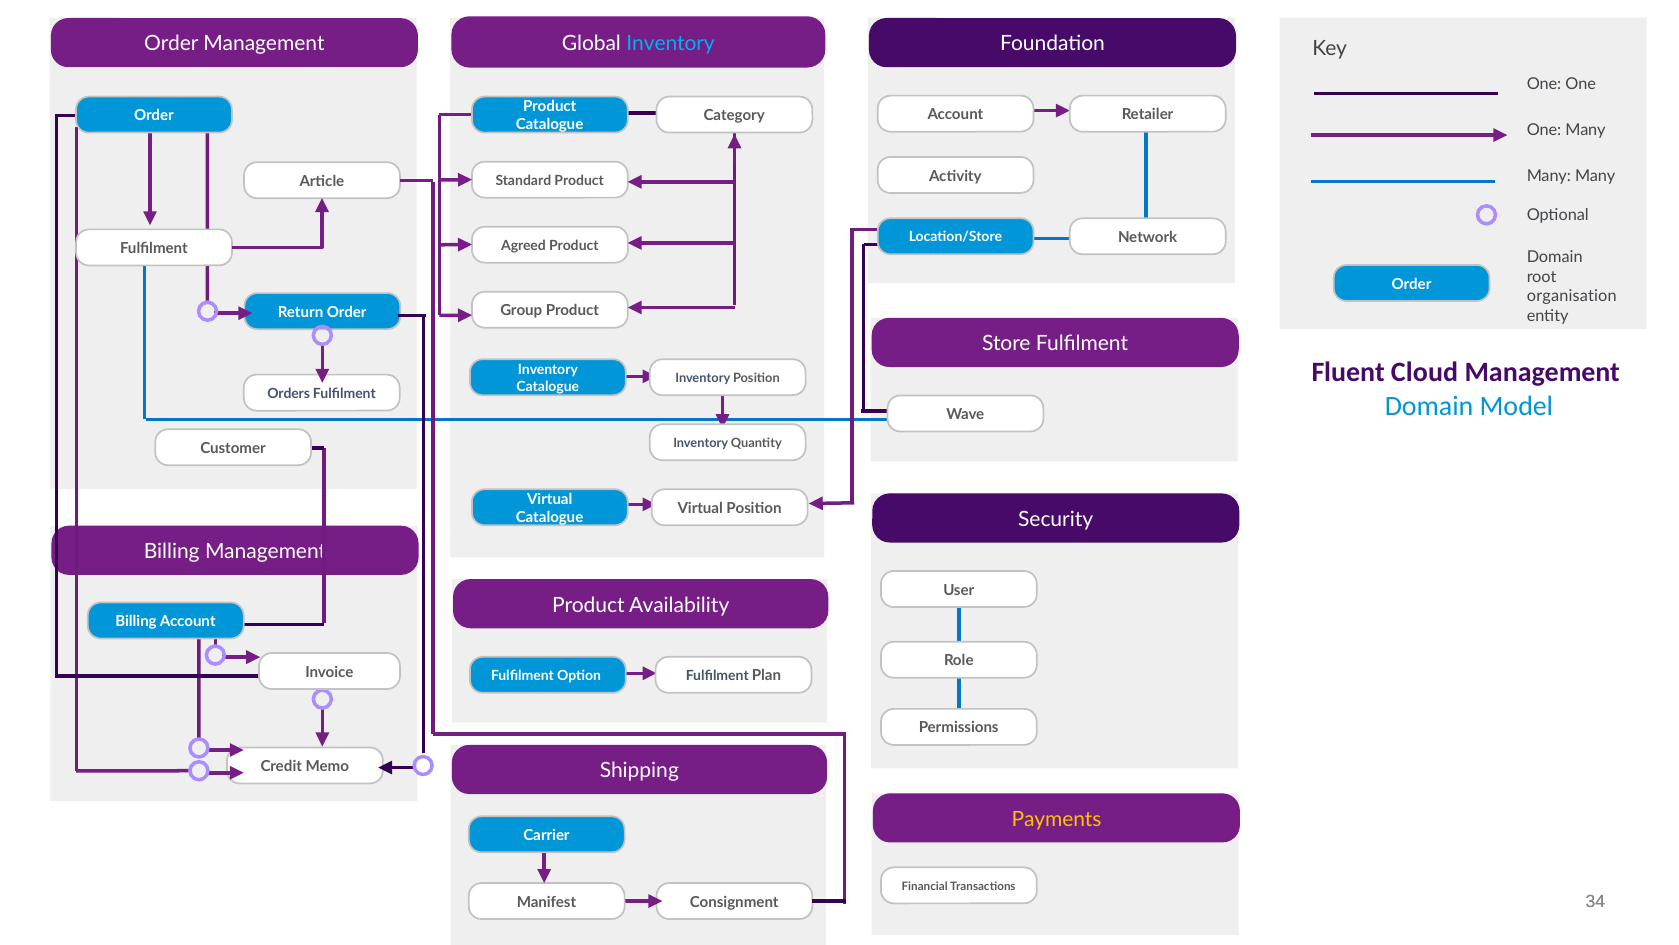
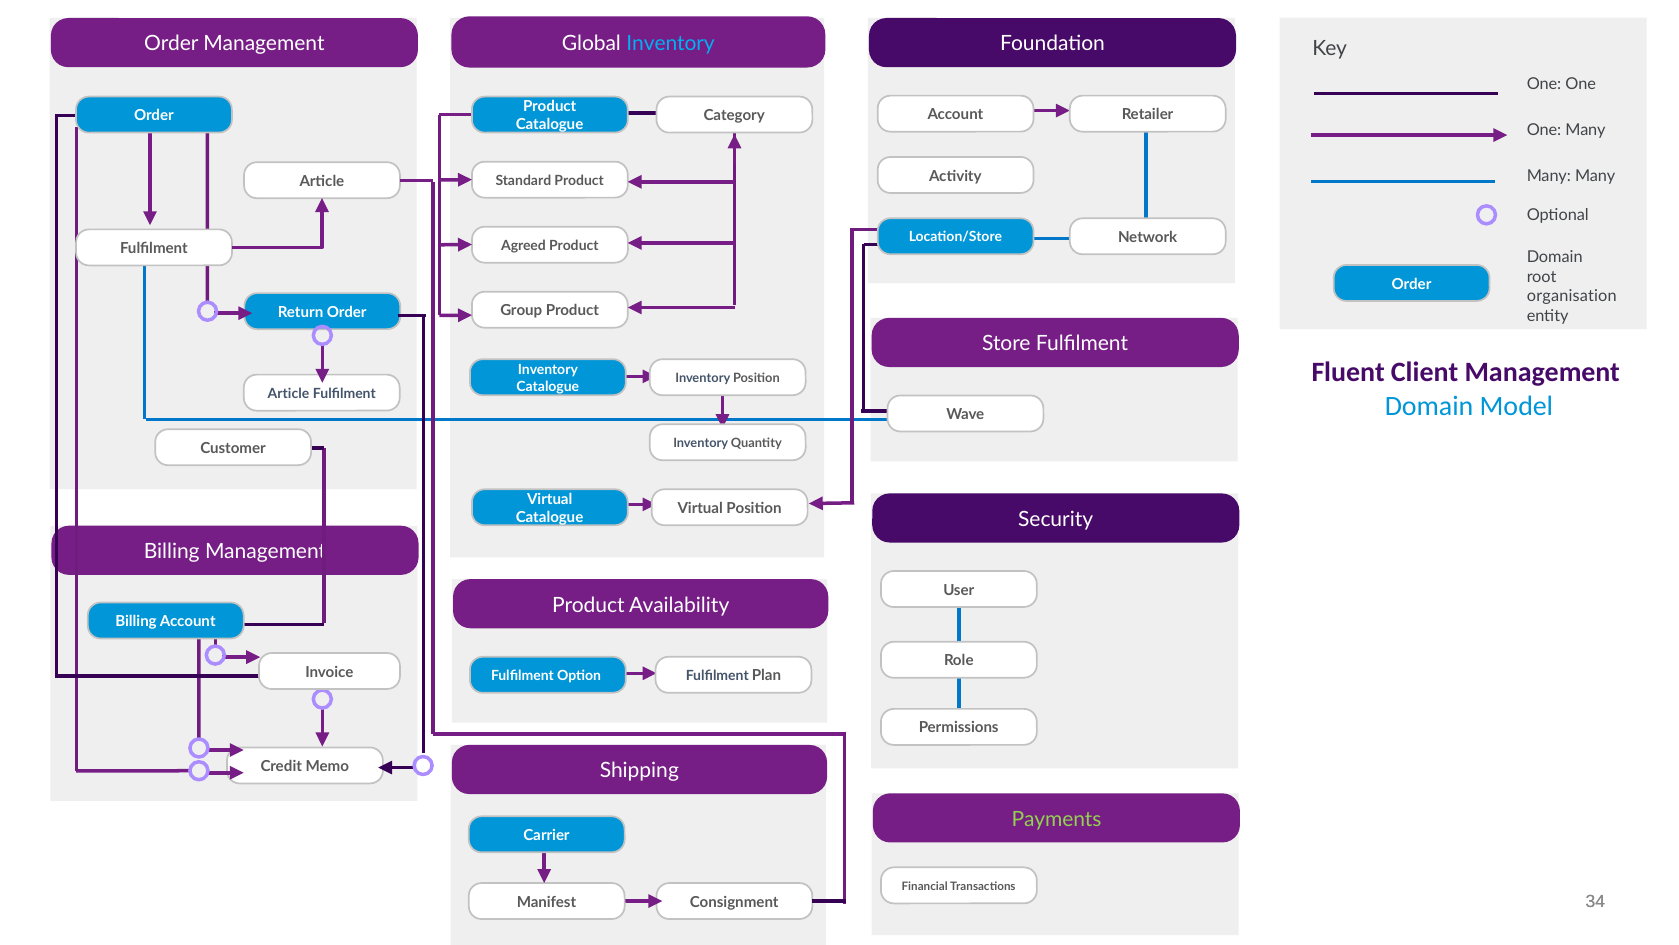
Cloud: Cloud -> Client
Orders at (289, 393): Orders -> Article
Payments colour: yellow -> light green
